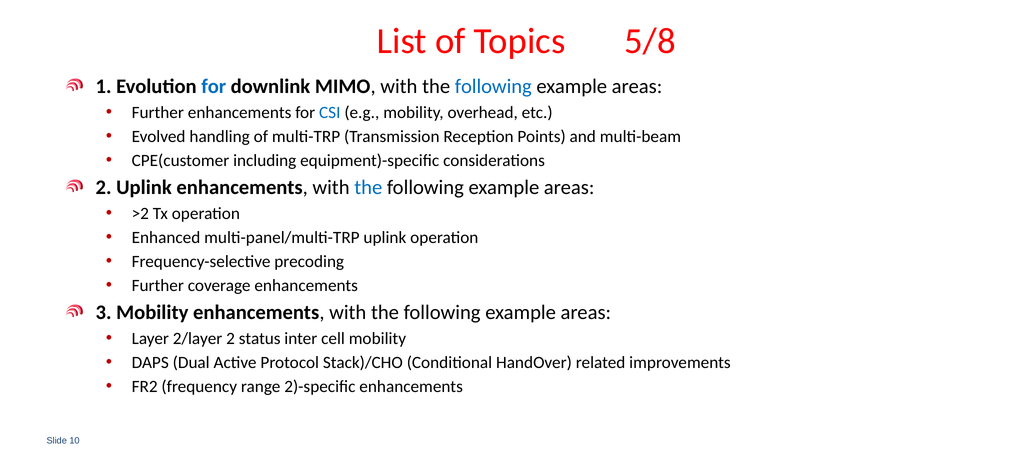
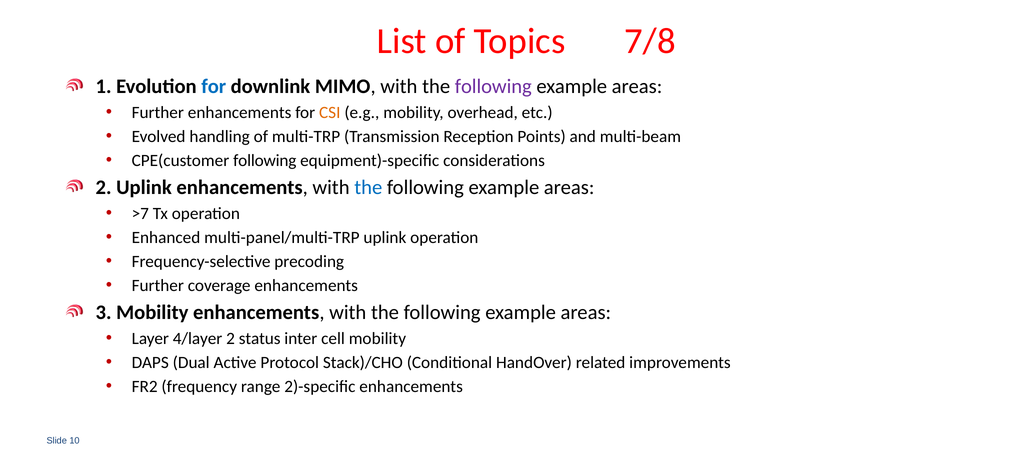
5/8: 5/8 -> 7/8
following at (493, 87) colour: blue -> purple
CSI colour: blue -> orange
CPE(customer including: including -> following
>2: >2 -> >7
2/layer: 2/layer -> 4/layer
